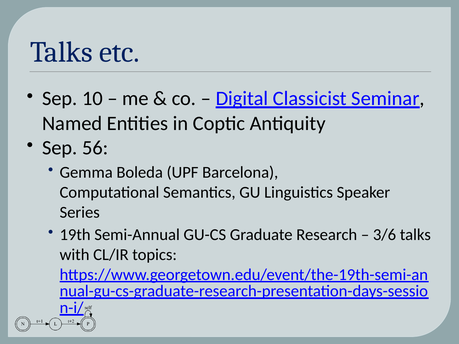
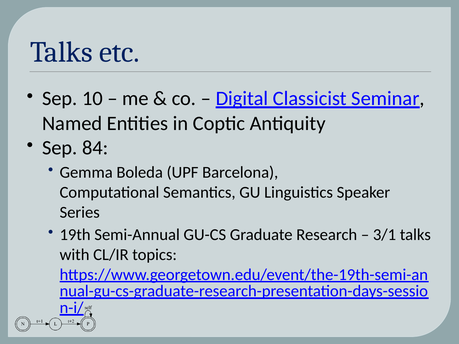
56: 56 -> 84
3/6: 3/6 -> 3/1
